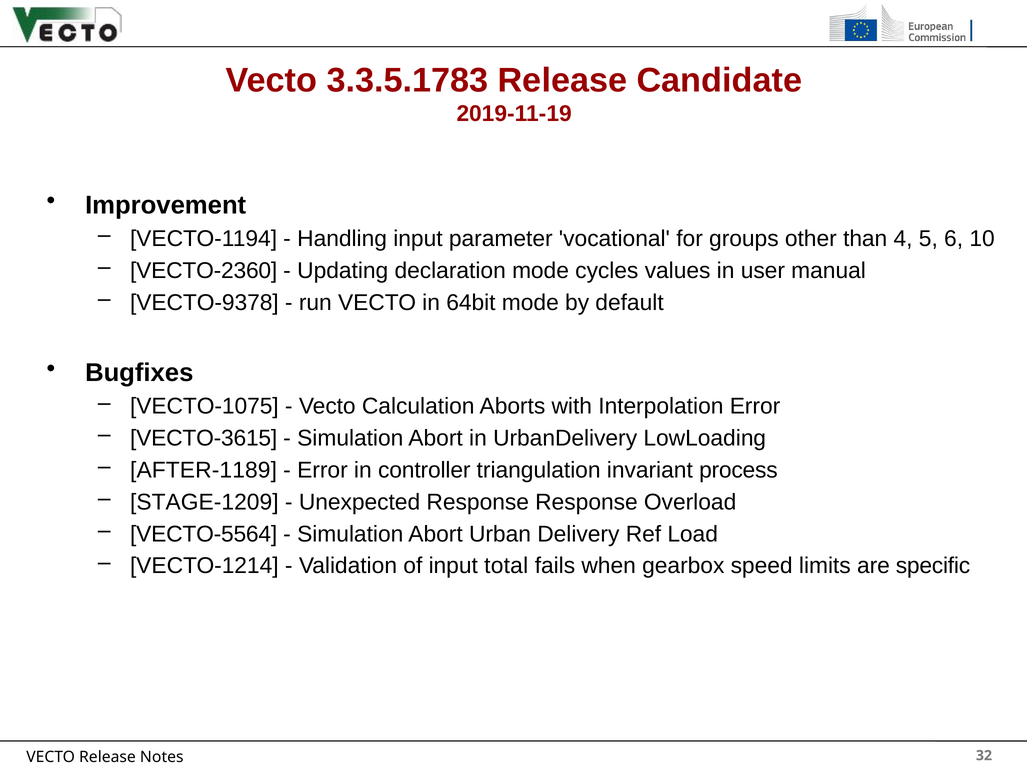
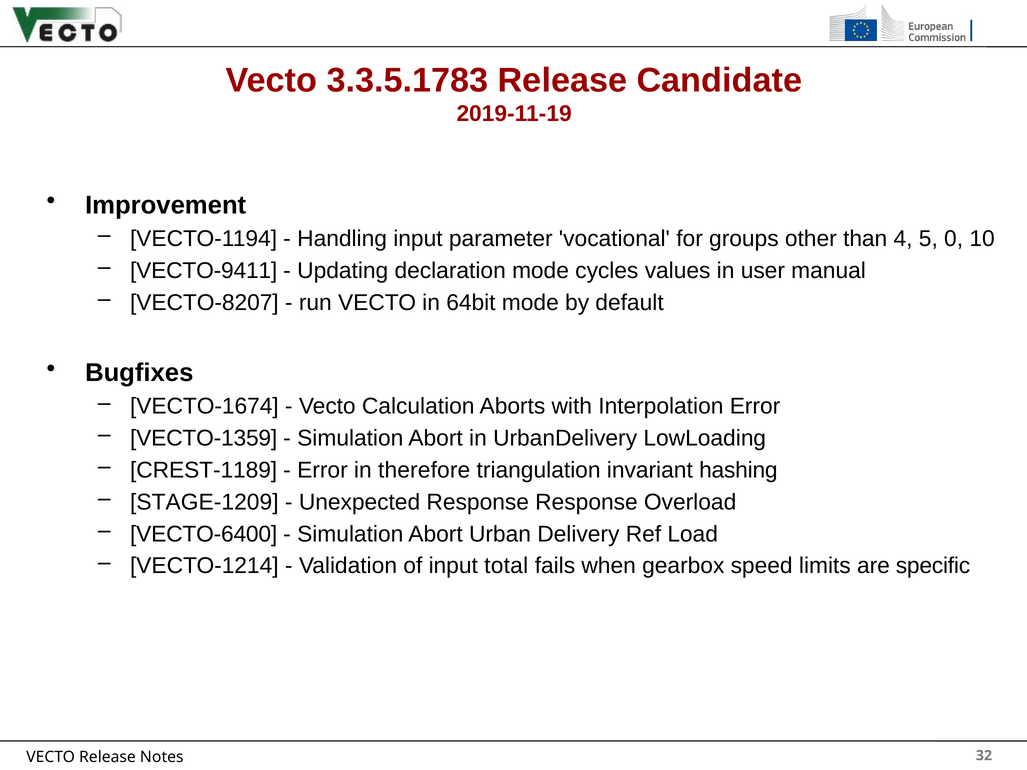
6: 6 -> 0
VECTO-2360: VECTO-2360 -> VECTO-9411
VECTO-9378: VECTO-9378 -> VECTO-8207
VECTO-1075: VECTO-1075 -> VECTO-1674
VECTO-3615: VECTO-3615 -> VECTO-1359
AFTER-1189: AFTER-1189 -> CREST-1189
controller: controller -> therefore
process: process -> hashing
VECTO-5564: VECTO-5564 -> VECTO-6400
